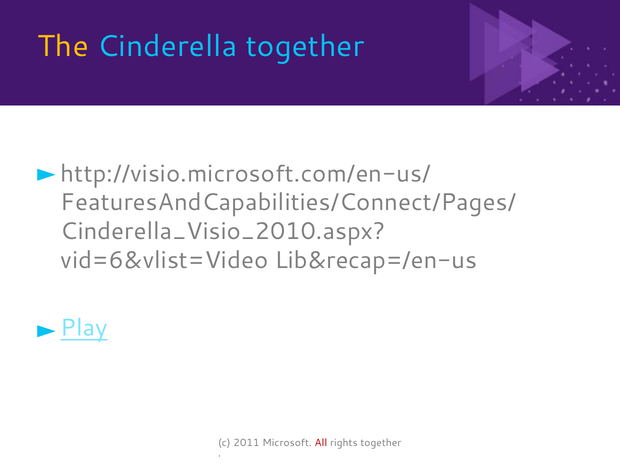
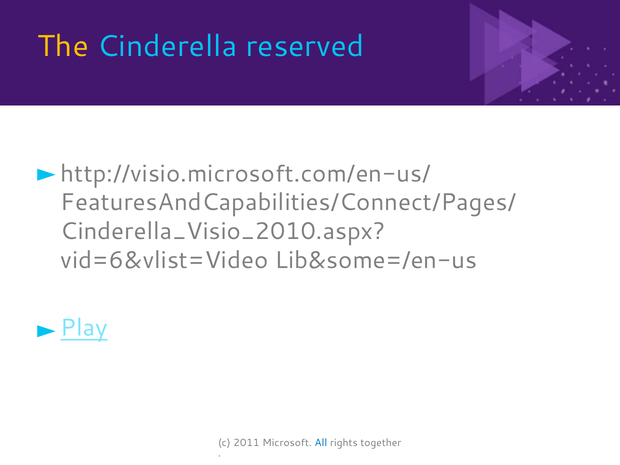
Cinderella together: together -> reserved
Lib&recap=/en-us: Lib&recap=/en-us -> Lib&some=/en-us
All colour: red -> blue
